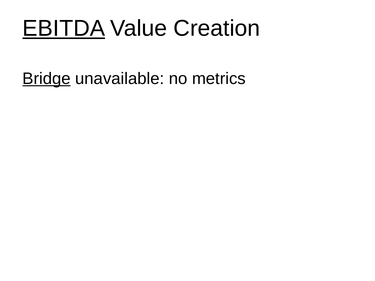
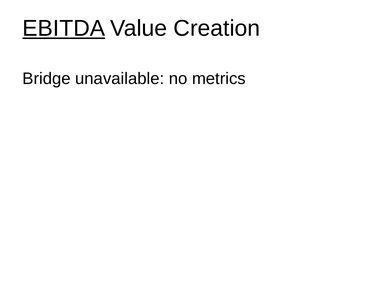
Bridge underline: present -> none
